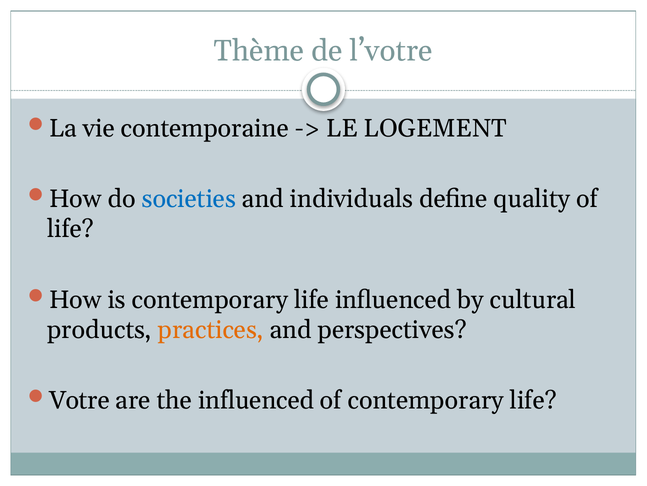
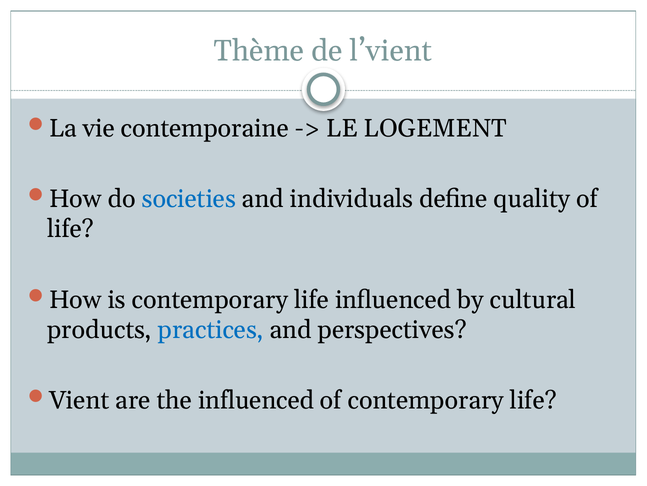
l’votre: l’votre -> l’vient
practices colour: orange -> blue
Votre: Votre -> Vient
